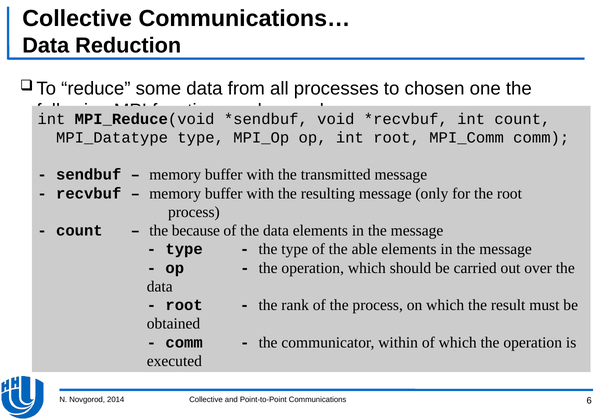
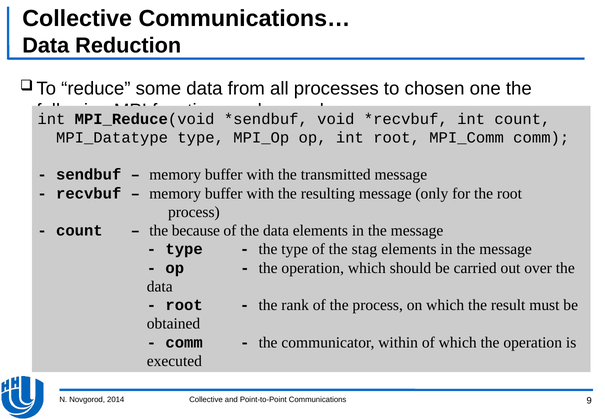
able: able -> stag
6: 6 -> 9
